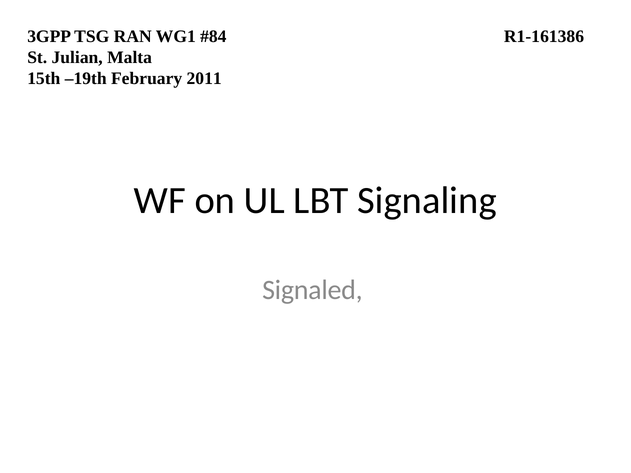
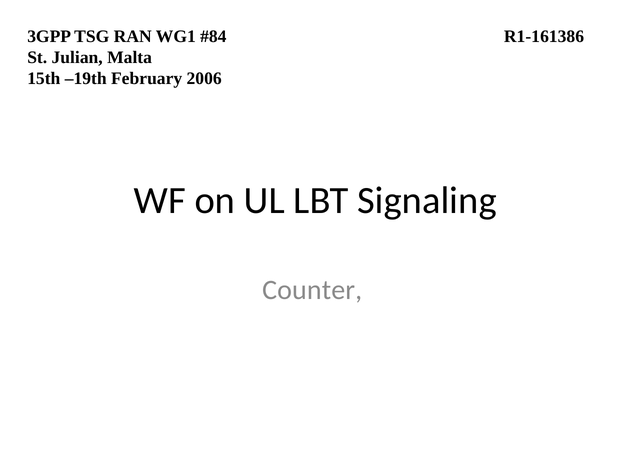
2011: 2011 -> 2006
Signaled: Signaled -> Counter
